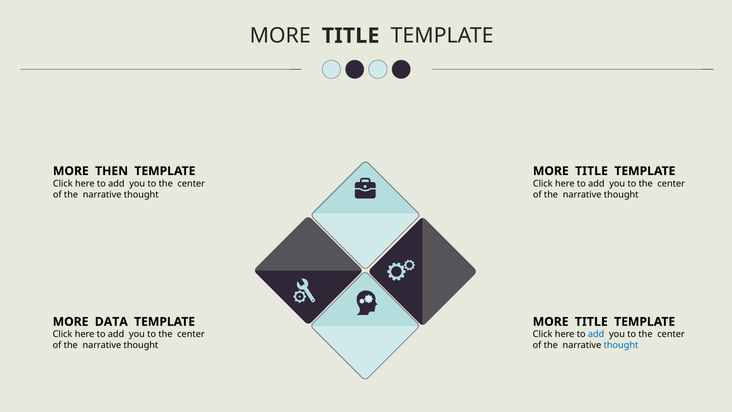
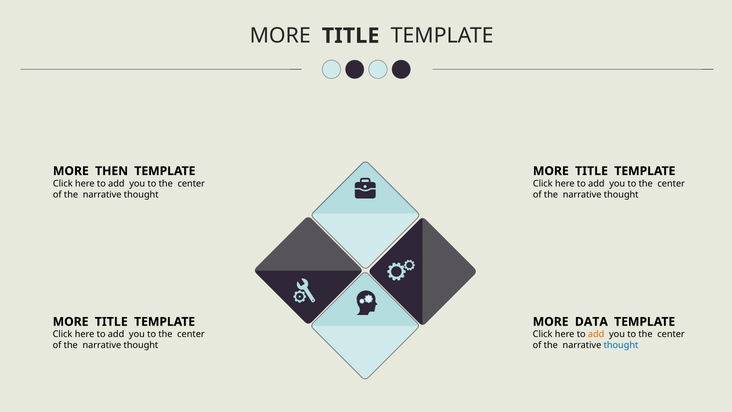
DATA at (111, 322): DATA -> TITLE
TITLE at (591, 322): TITLE -> DATA
add at (596, 334) colour: blue -> orange
